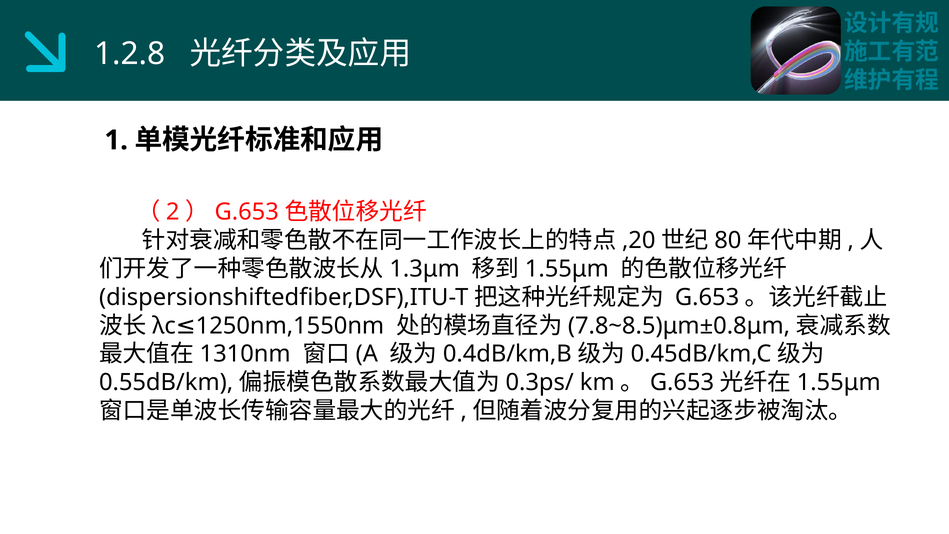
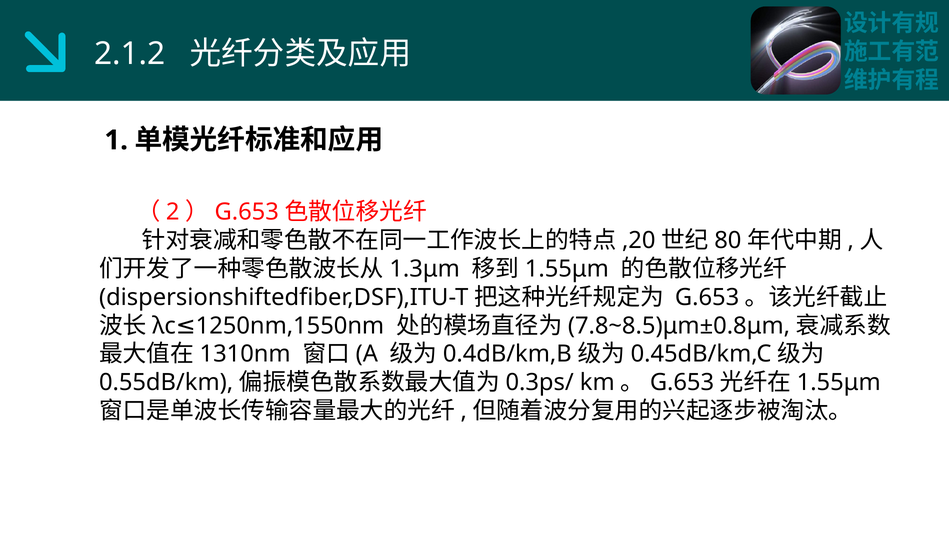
1.2.8: 1.2.8 -> 2.1.2
